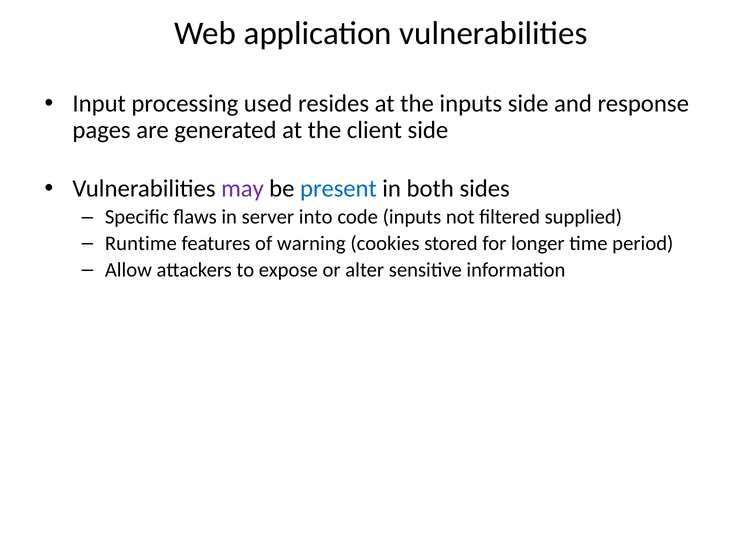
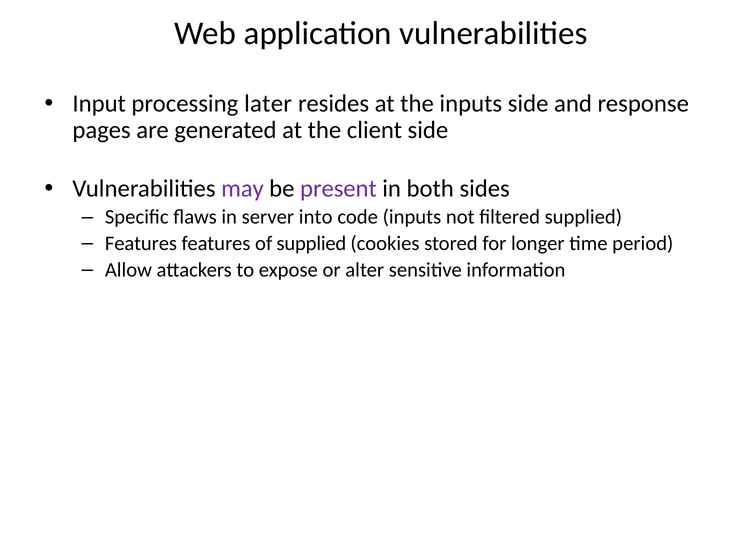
used: used -> later
present colour: blue -> purple
Runtime at (141, 244): Runtime -> Features
of warning: warning -> supplied
